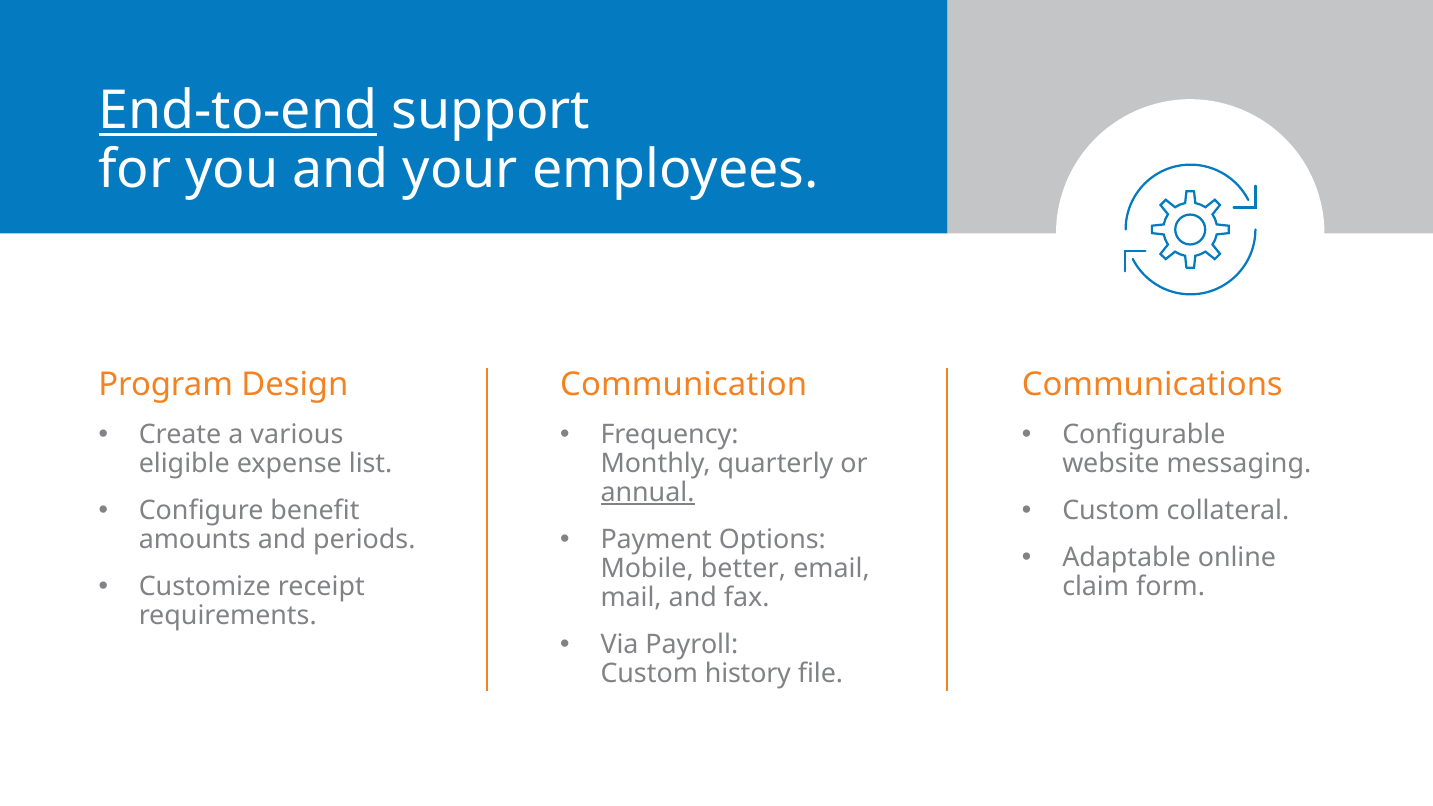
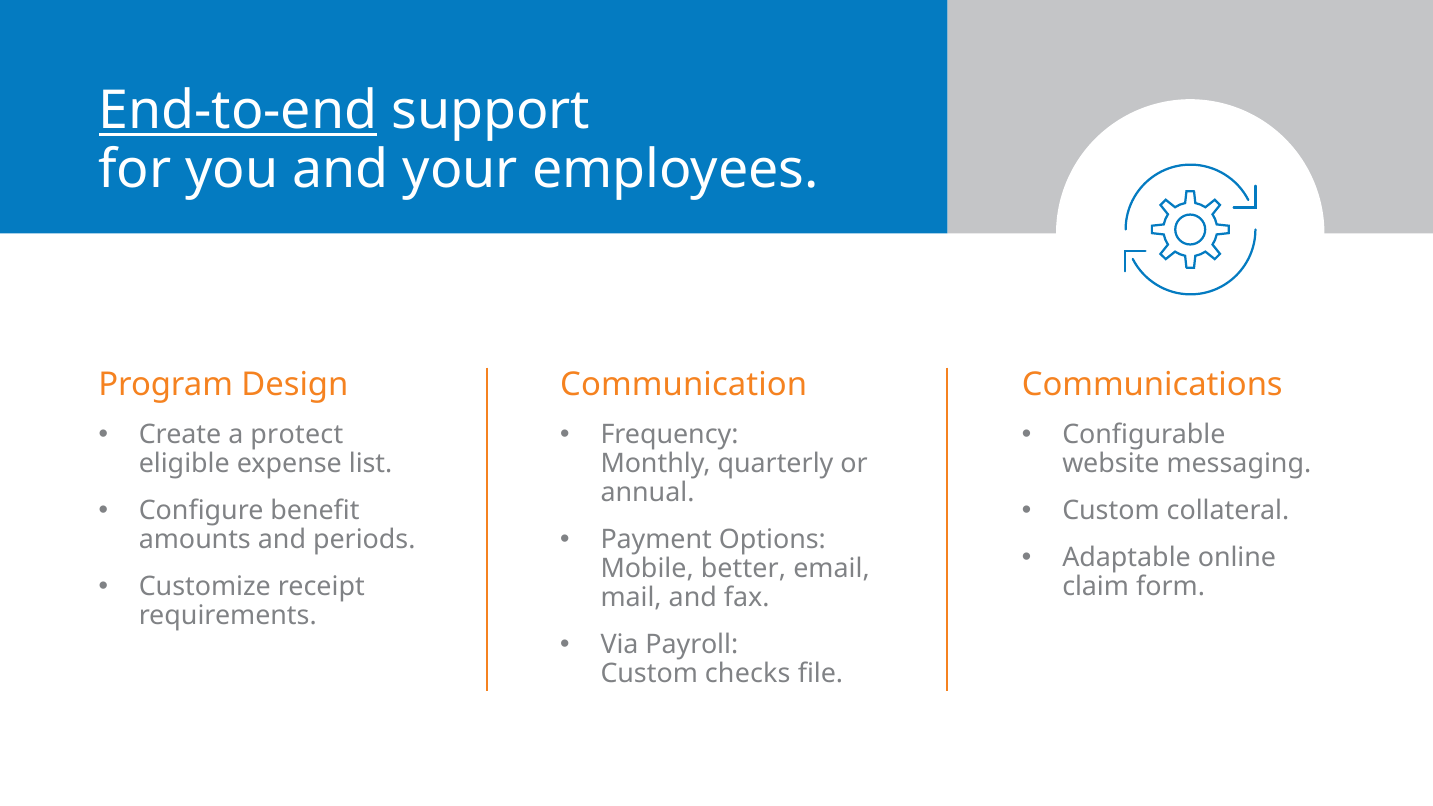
various: various -> protect
annual underline: present -> none
history: history -> checks
